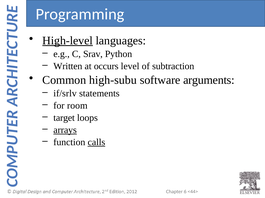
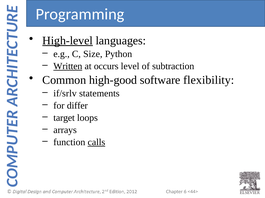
Srav: Srav -> Size
Written underline: none -> present
high-subu: high-subu -> high-good
arguments: arguments -> flexibility
room: room -> differ
arrays underline: present -> none
